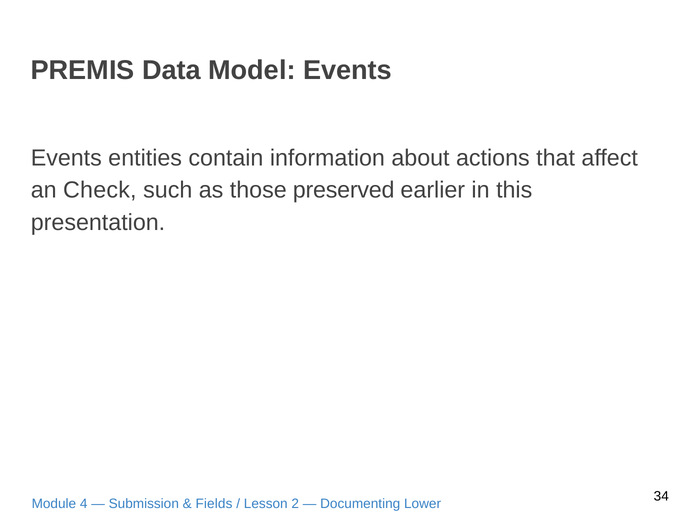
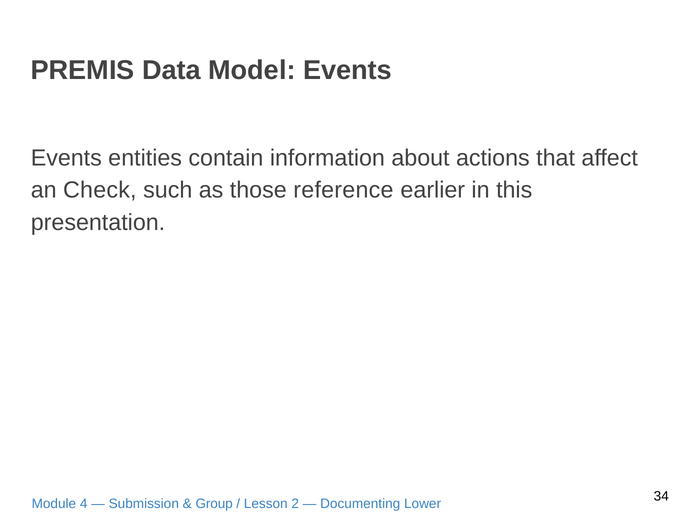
preserved: preserved -> reference
Fields: Fields -> Group
